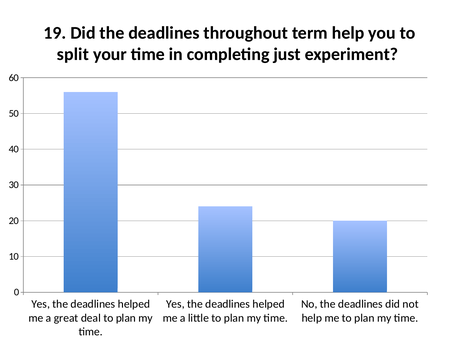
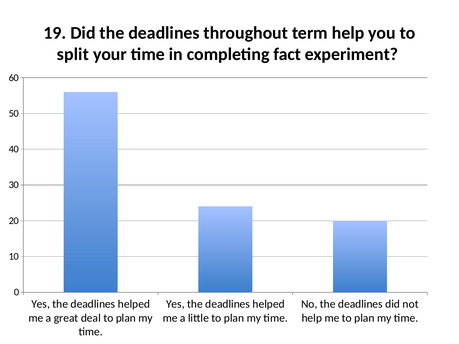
just: just -> fact
